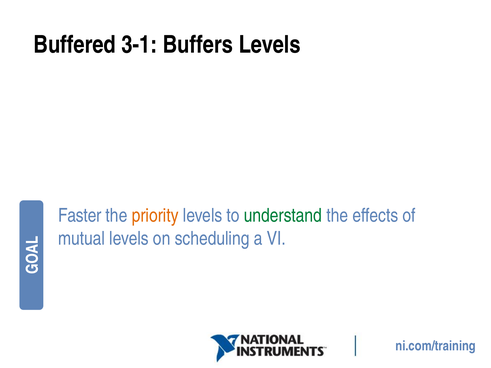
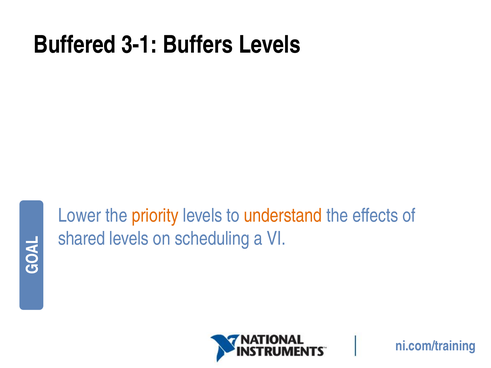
Faster: Faster -> Lower
understand colour: green -> orange
mutual: mutual -> shared
